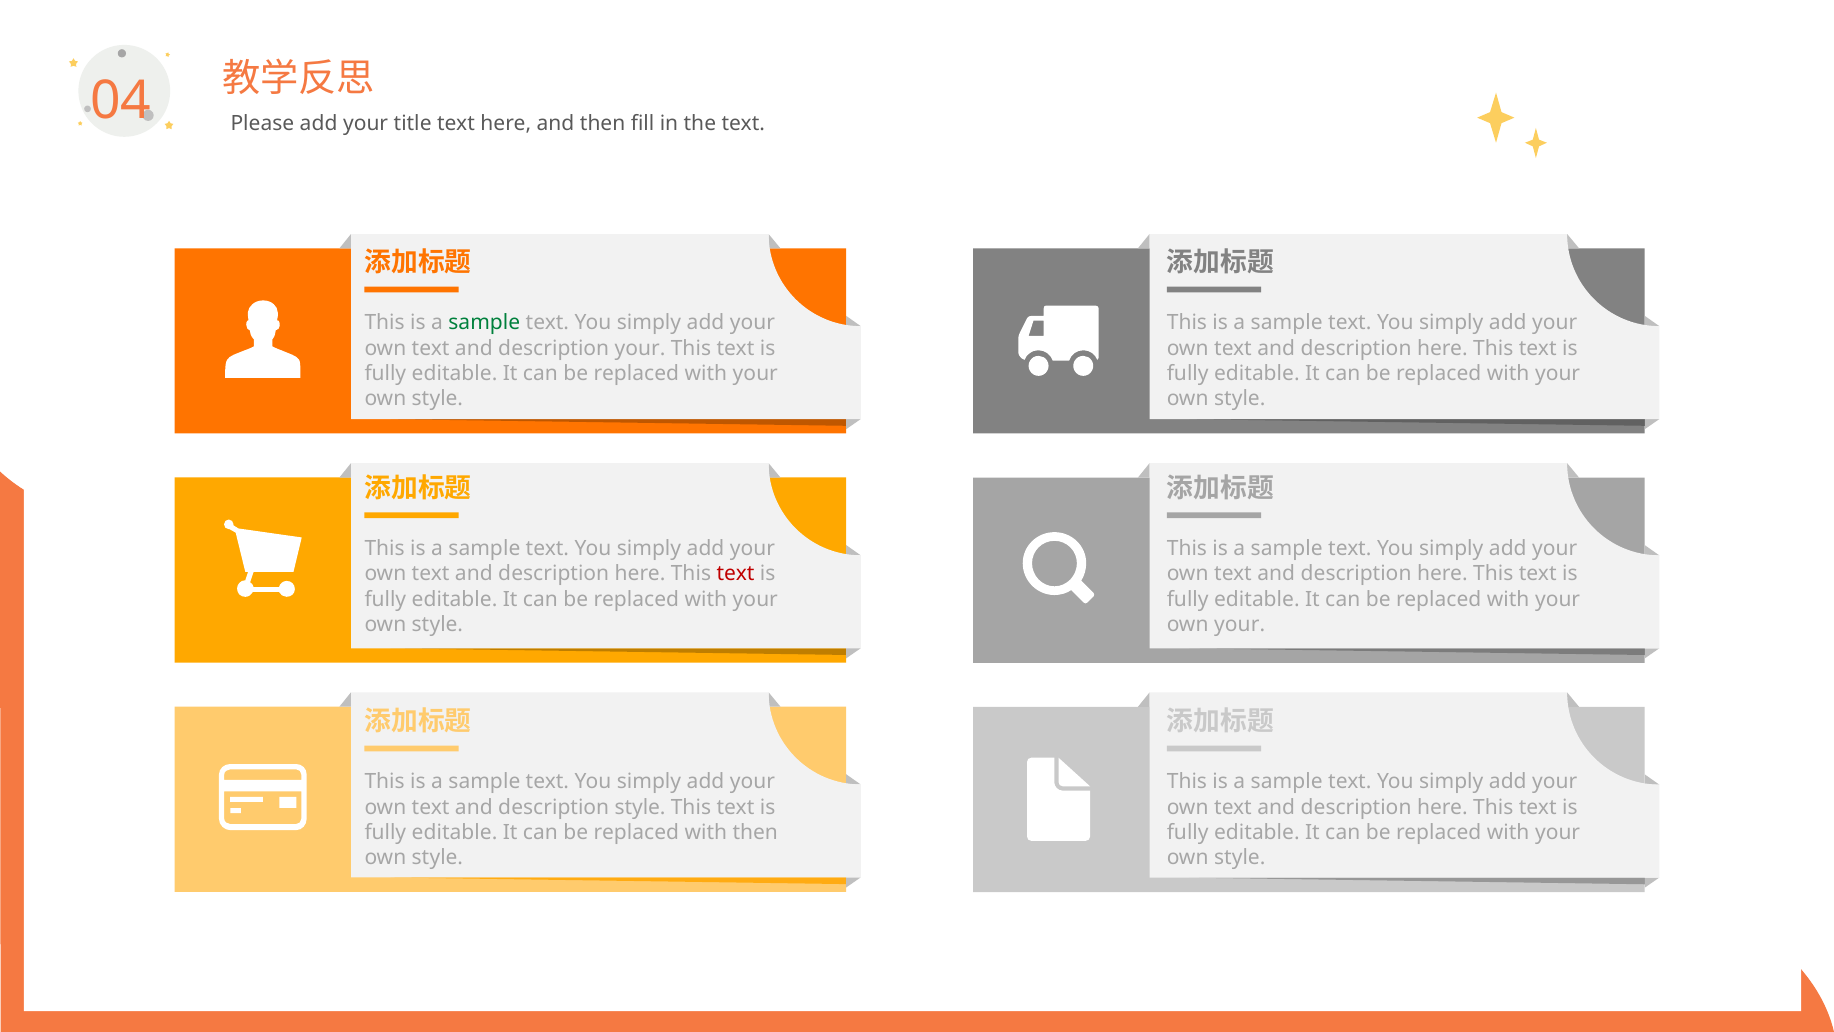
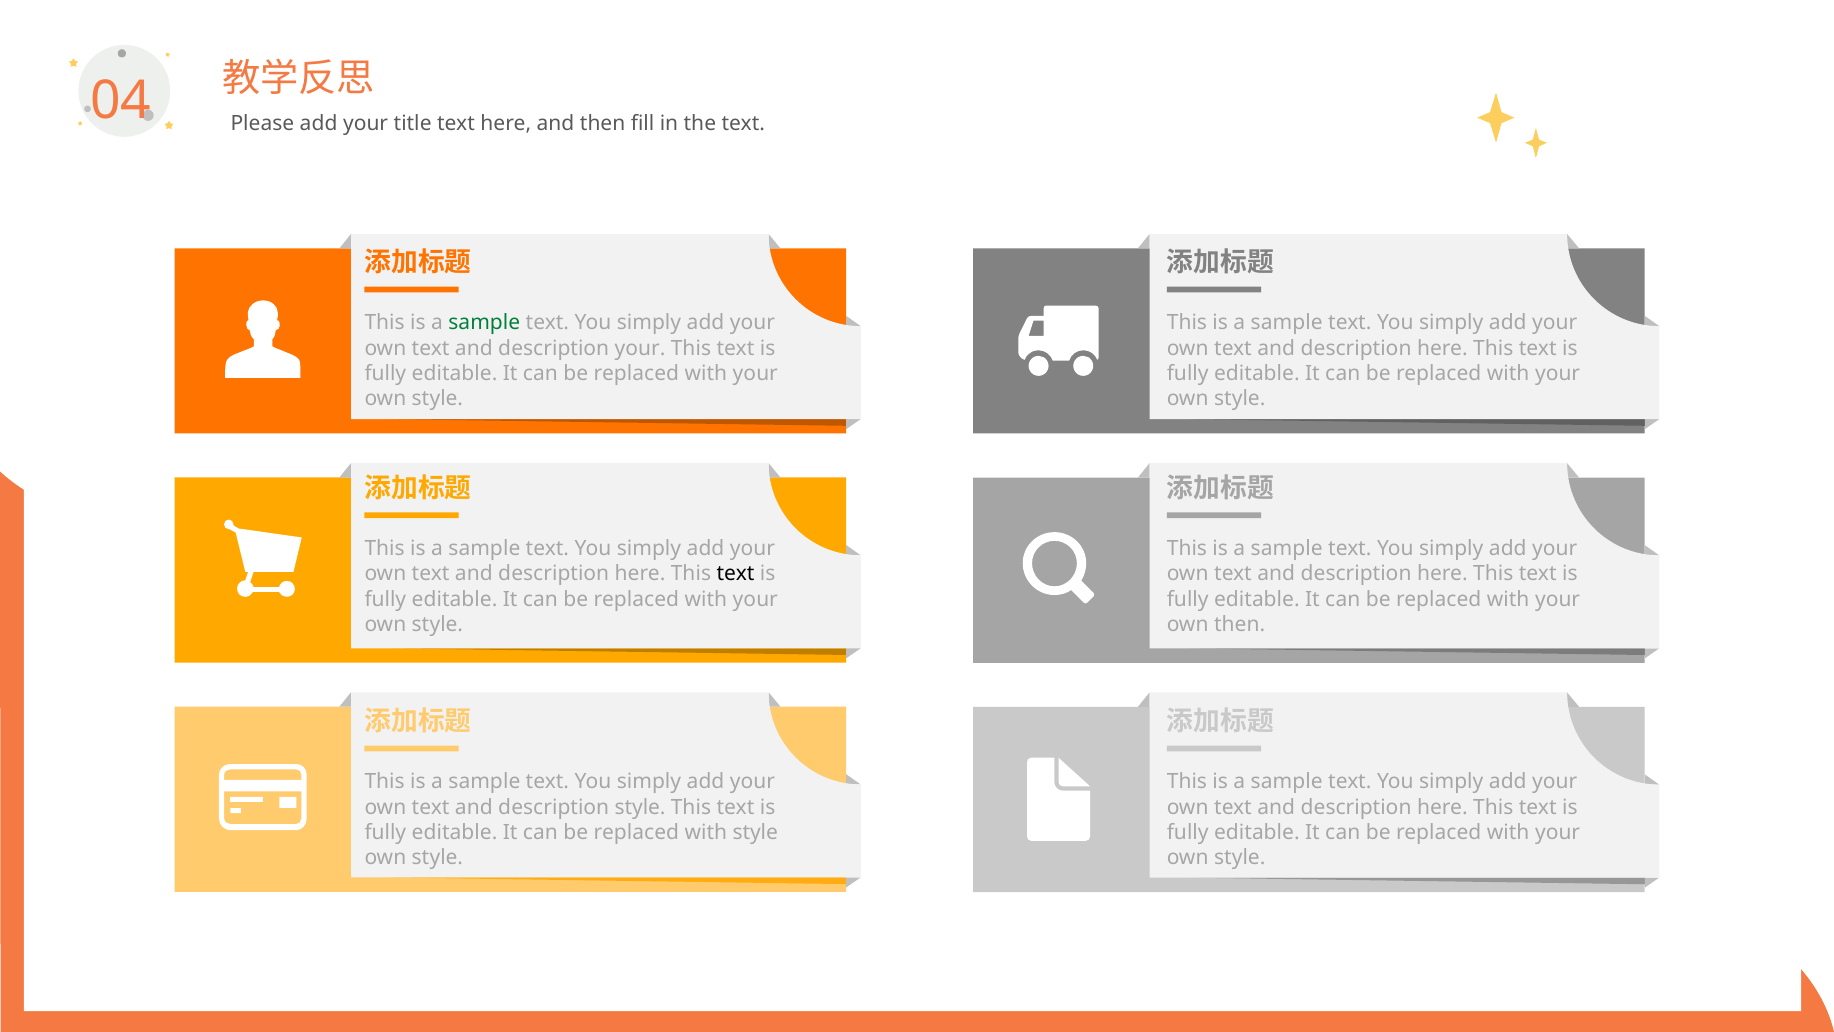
text at (736, 574) colour: red -> black
own your: your -> then
with then: then -> style
